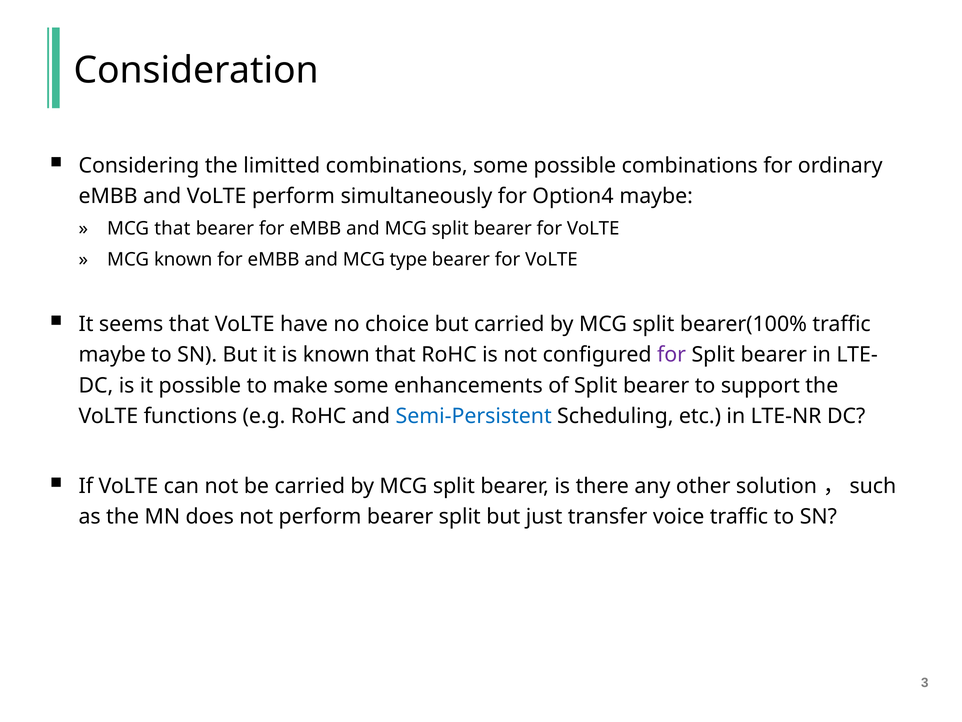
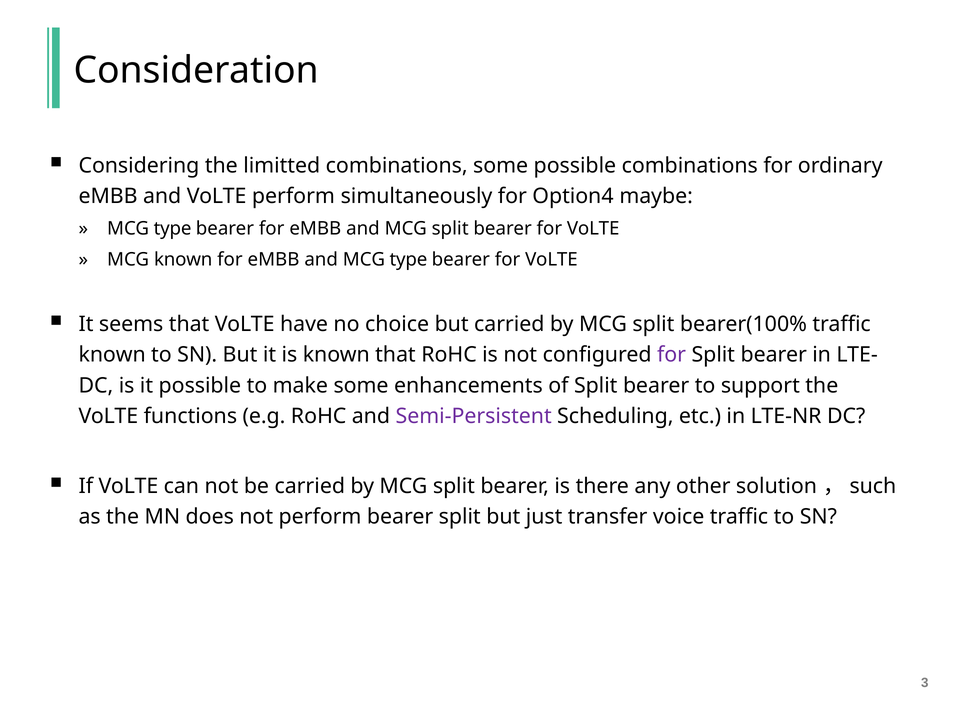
that at (172, 229): that -> type
maybe at (112, 355): maybe -> known
Semi-Persistent colour: blue -> purple
